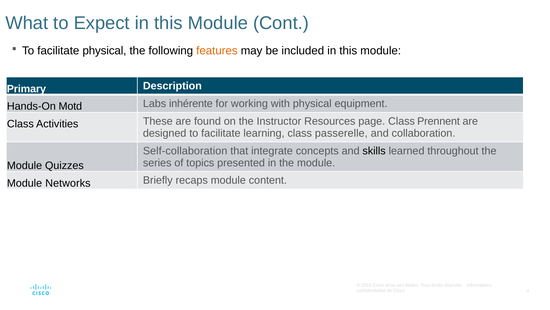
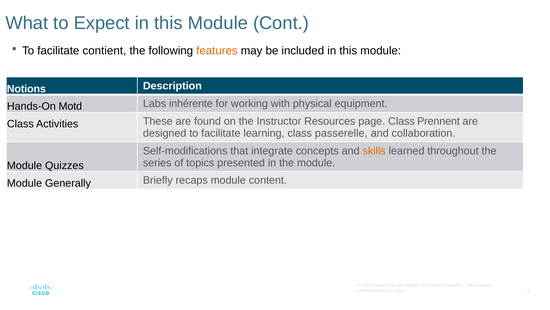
facilitate physical: physical -> contient
Primary: Primary -> Notions
Self-collaboration: Self-collaboration -> Self-modifications
skills colour: black -> orange
Networks: Networks -> Generally
